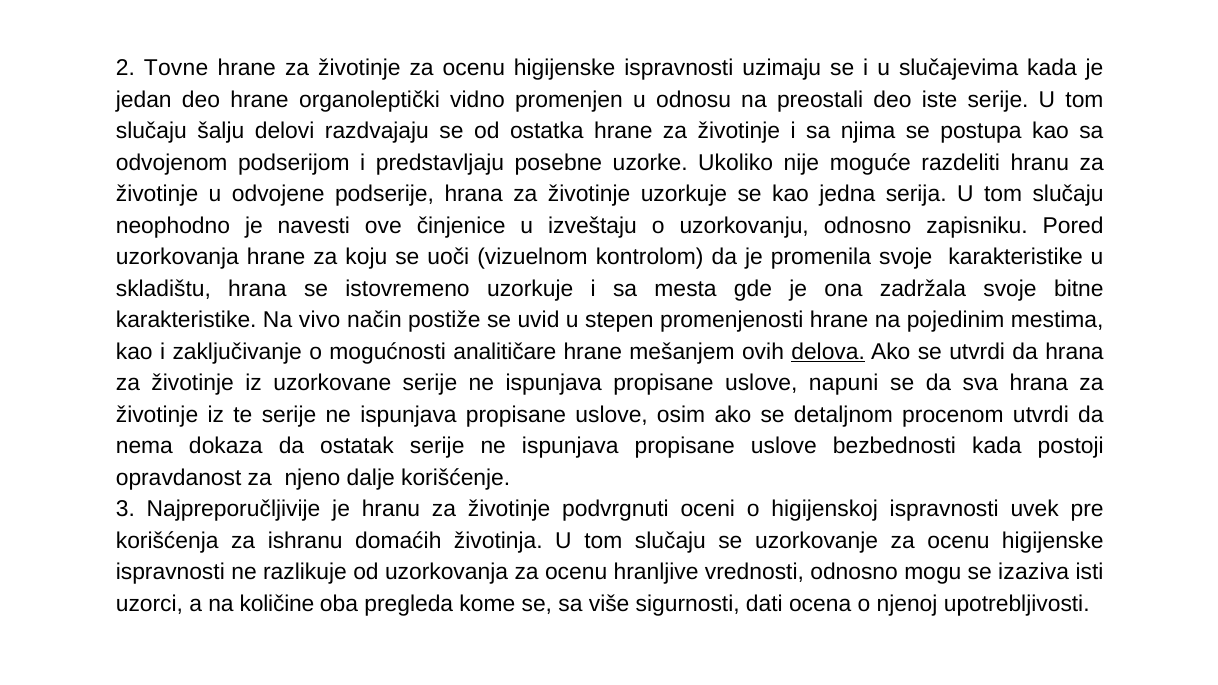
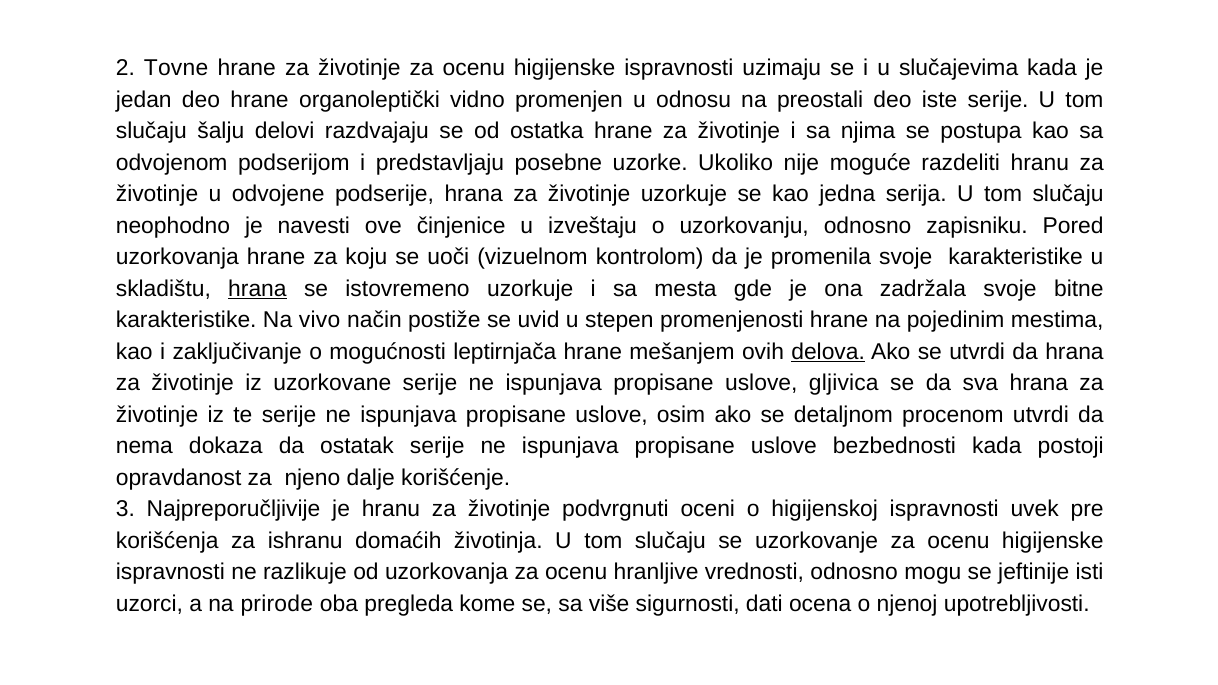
hrana at (257, 289) underline: none -> present
analitičare: analitičare -> leptirnjača
napuni: napuni -> gljivica
izaziva: izaziva -> jeftinije
količine: količine -> prirode
